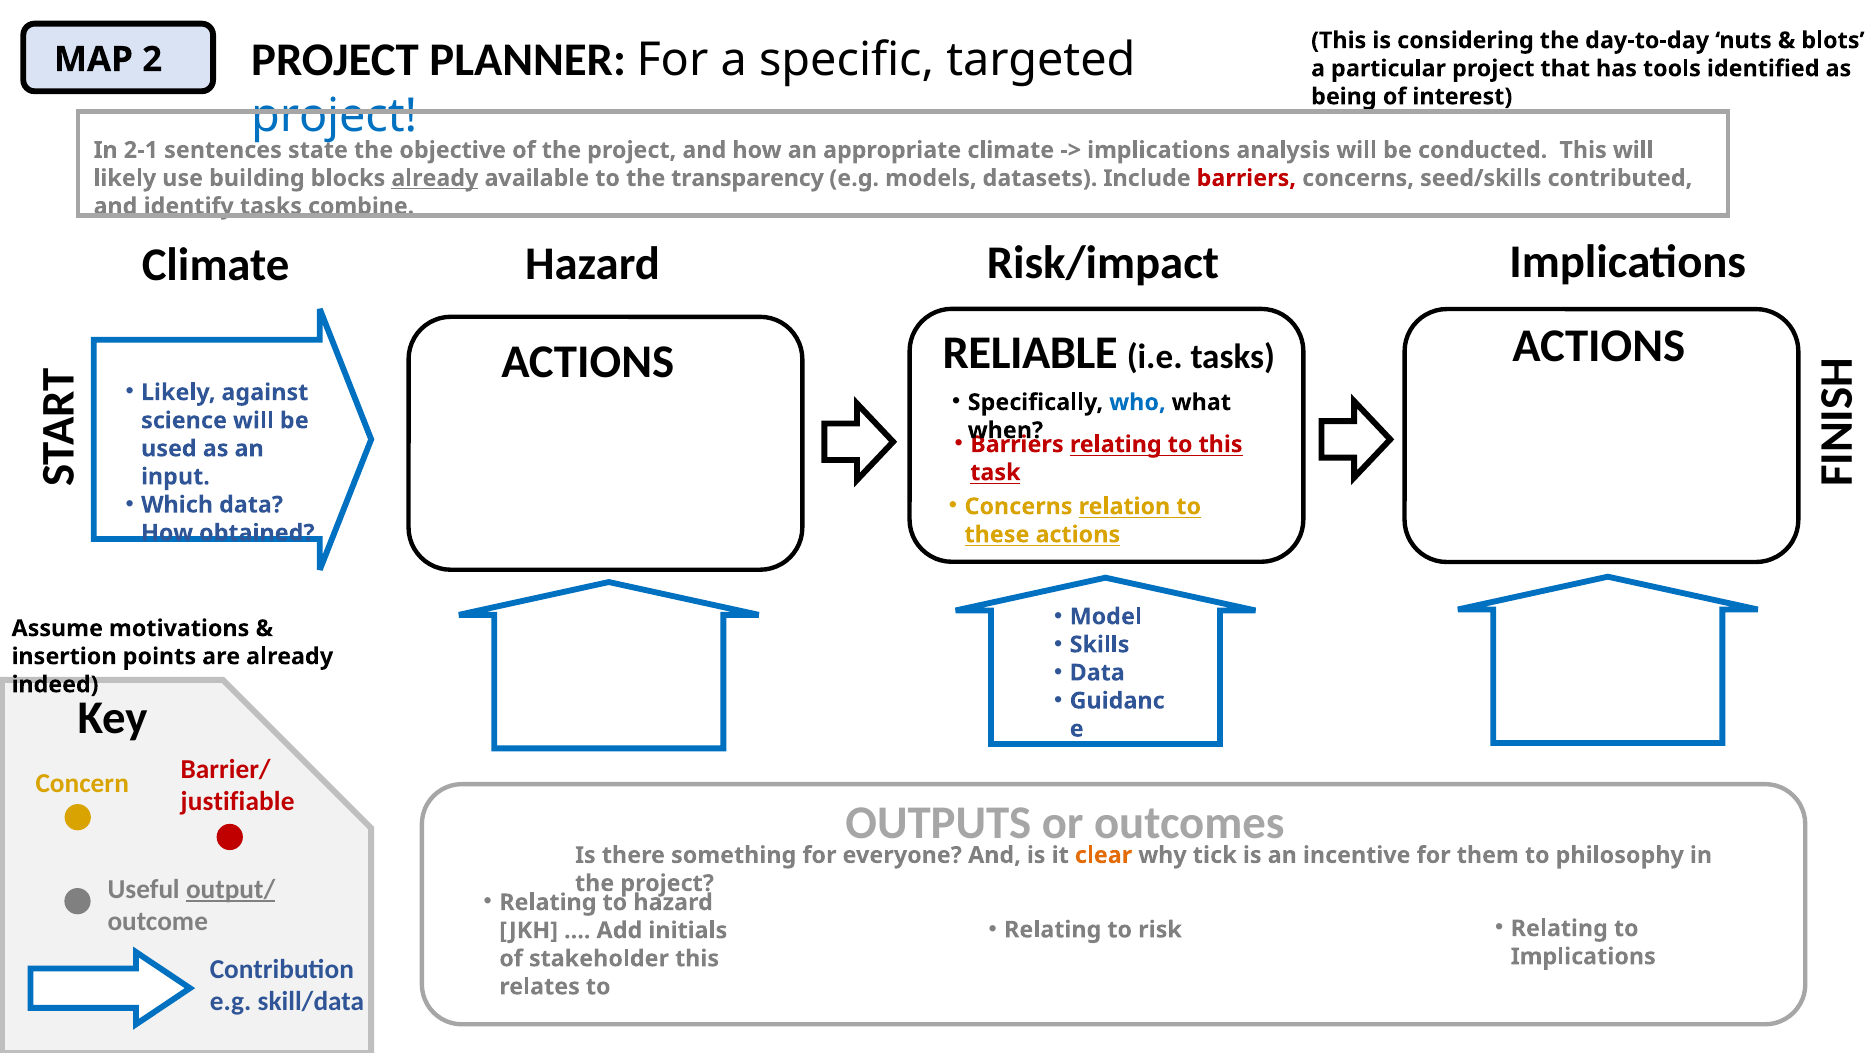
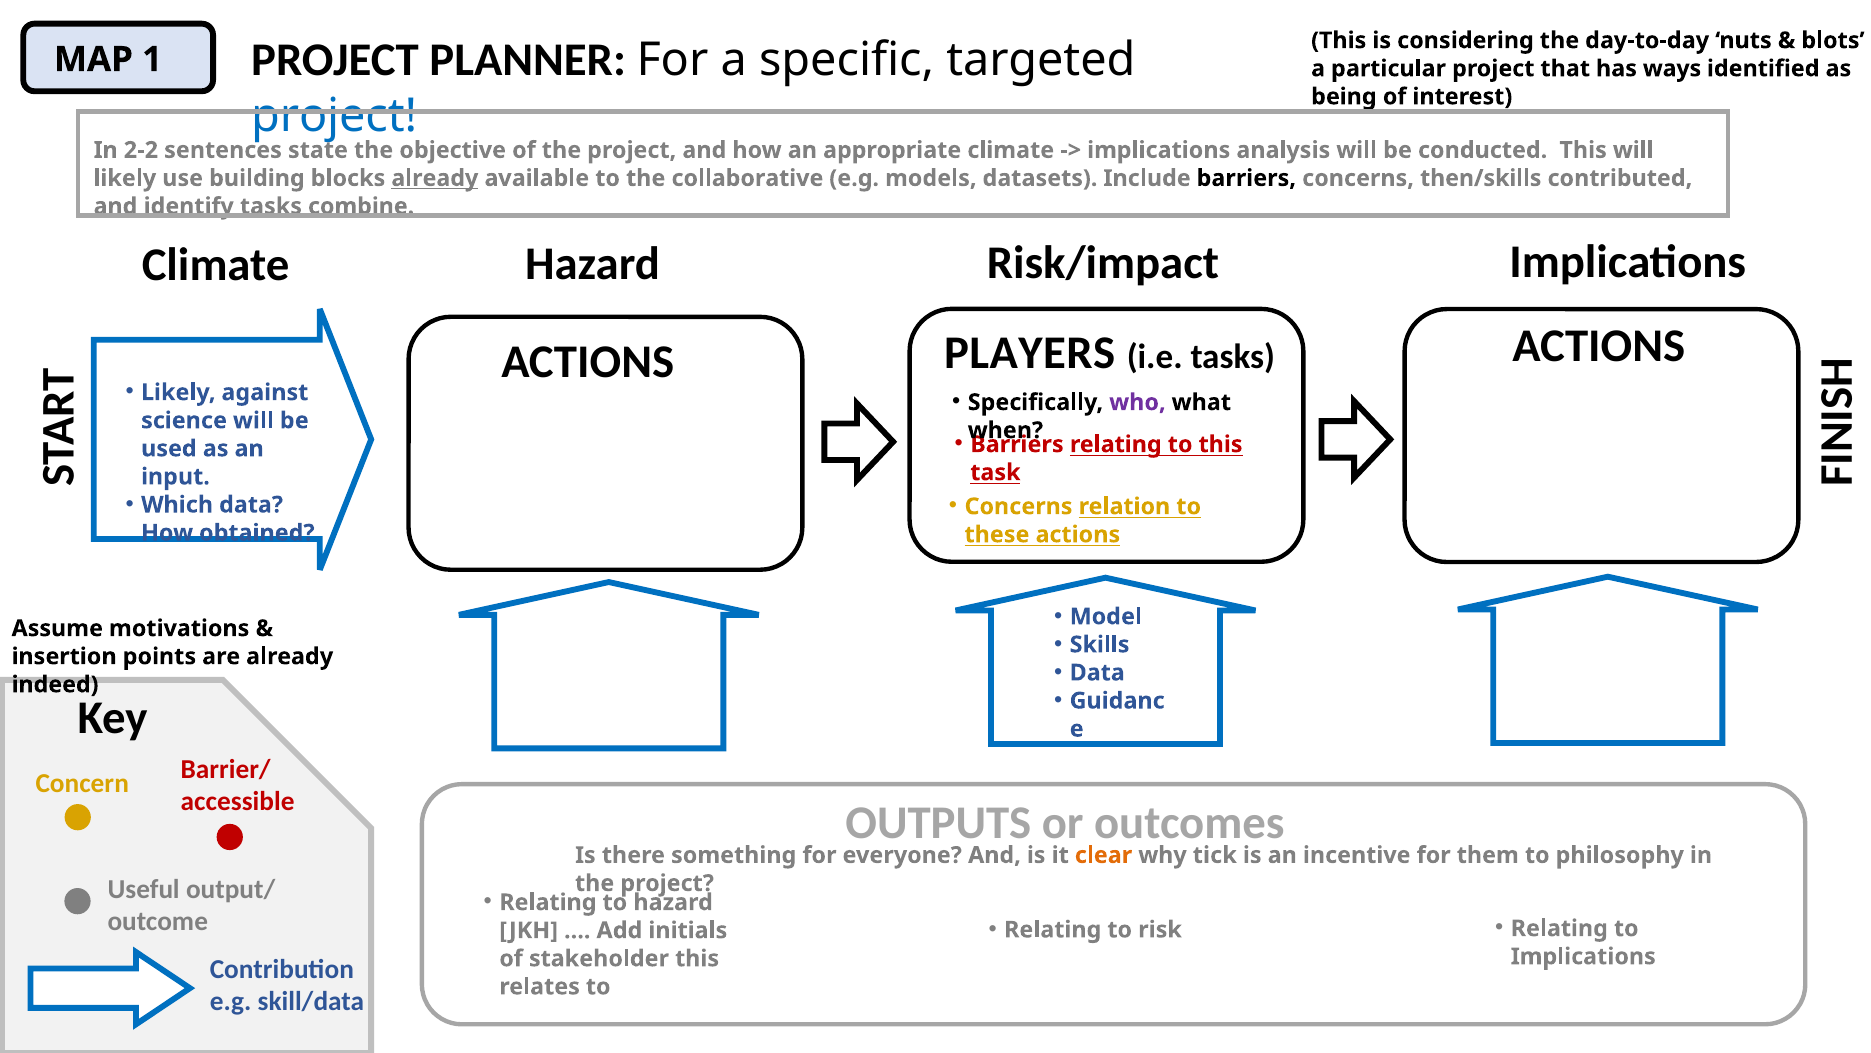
2: 2 -> 1
tools: tools -> ways
2-1: 2-1 -> 2-2
transparency: transparency -> collaborative
barriers at (1246, 178) colour: red -> black
seed/skills: seed/skills -> then/skills
RELIABLE: RELIABLE -> PLAYERS
who colour: blue -> purple
justifiable: justifiable -> accessible
output/ underline: present -> none
